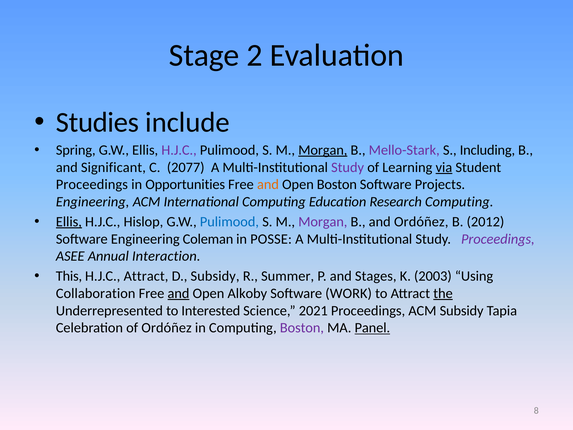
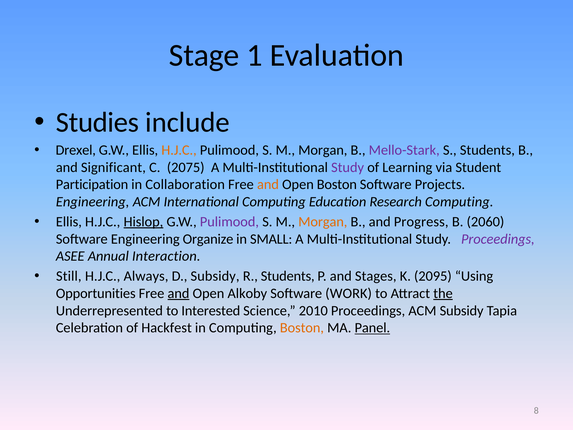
2: 2 -> 1
Spring: Spring -> Drexel
H.J.C at (179, 150) colour: purple -> orange
Morgan at (323, 150) underline: present -> none
S Including: Including -> Students
2077: 2077 -> 2075
via underline: present -> none
Proceedings at (92, 184): Proceedings -> Participation
Opportunities: Opportunities -> Collaboration
Ellis at (69, 222) underline: present -> none
Hislop underline: none -> present
Pulimood at (229, 222) colour: blue -> purple
Morgan at (323, 222) colour: purple -> orange
and Ordóñez: Ordóñez -> Progress
2012: 2012 -> 2060
Coleman: Coleman -> Organize
POSSE: POSSE -> SMALL
This: This -> Still
H.J.C Attract: Attract -> Always
R Summer: Summer -> Students
2003: 2003 -> 2095
Collaboration: Collaboration -> Opportunities
2021: 2021 -> 2010
of Ordóñez: Ordóñez -> Hackfest
Boston at (302, 328) colour: purple -> orange
